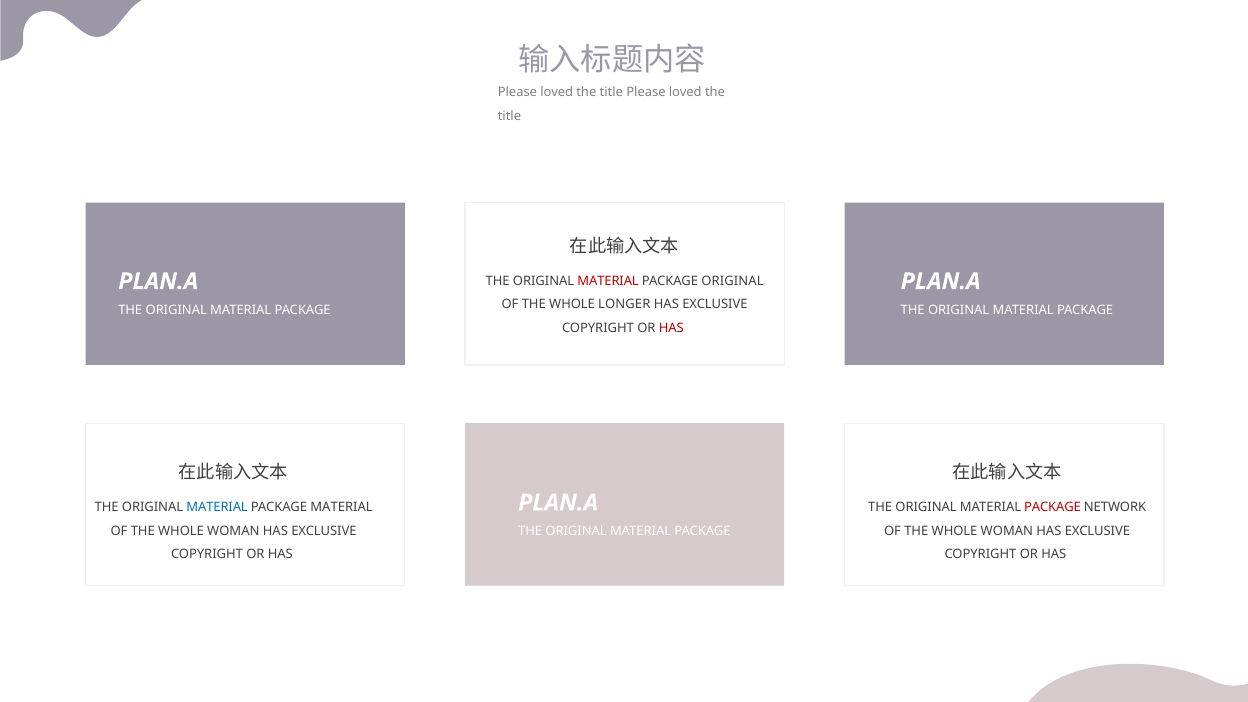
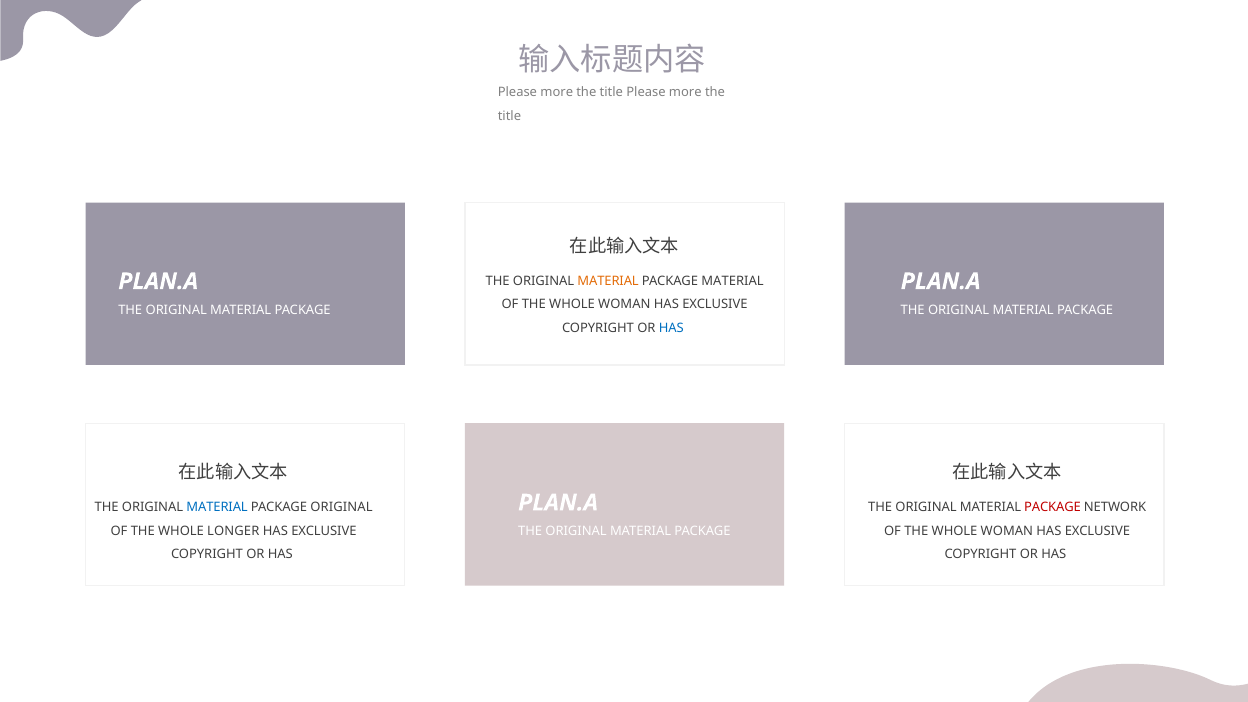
loved at (557, 93): loved -> more
title Please loved: loved -> more
MATERIAL at (608, 281) colour: red -> orange
PACKAGE ORIGINAL: ORIGINAL -> MATERIAL
LONGER at (624, 305): LONGER -> WOMAN
HAS at (671, 328) colour: red -> blue
PACKAGE MATERIAL: MATERIAL -> ORIGINAL
WOMAN at (233, 531): WOMAN -> LONGER
